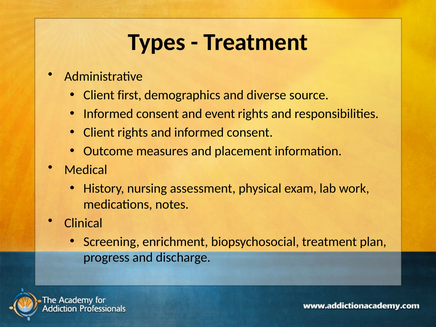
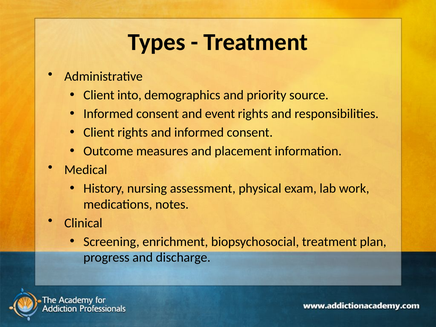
first: first -> into
diverse: diverse -> priority
